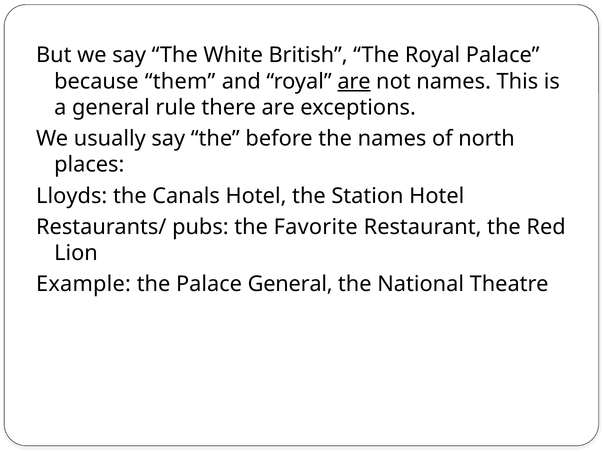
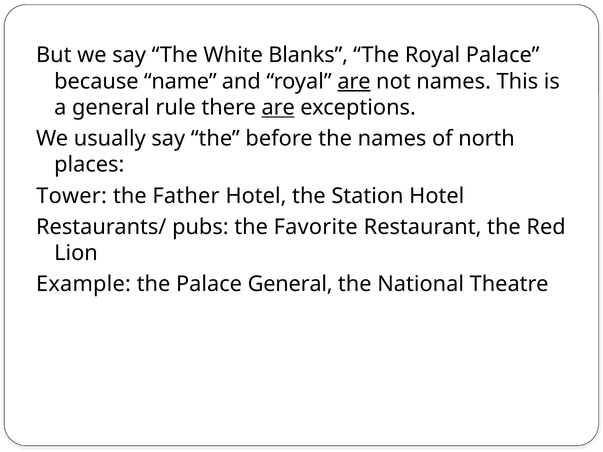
British: British -> Blanks
them: them -> name
are at (278, 108) underline: none -> present
Lloyds: Lloyds -> Tower
Canals: Canals -> Father
